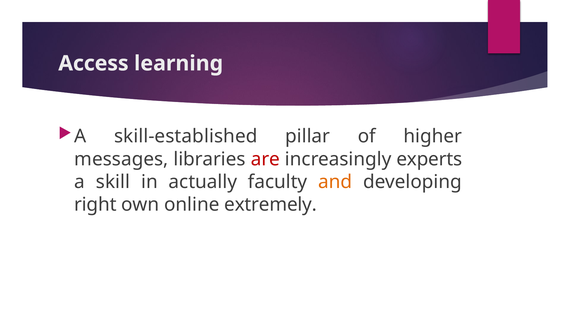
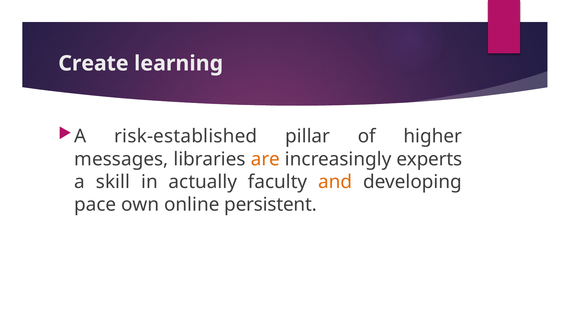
Access: Access -> Create
skill-established: skill-established -> risk-established
are colour: red -> orange
right: right -> pace
extremely: extremely -> persistent
